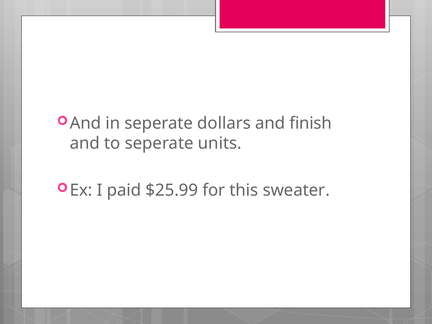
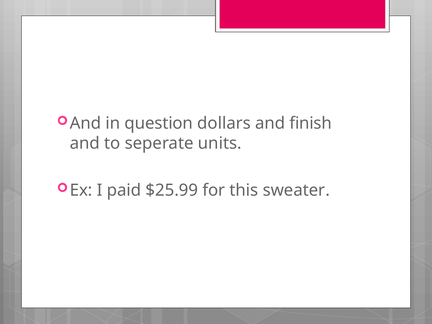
in seperate: seperate -> question
